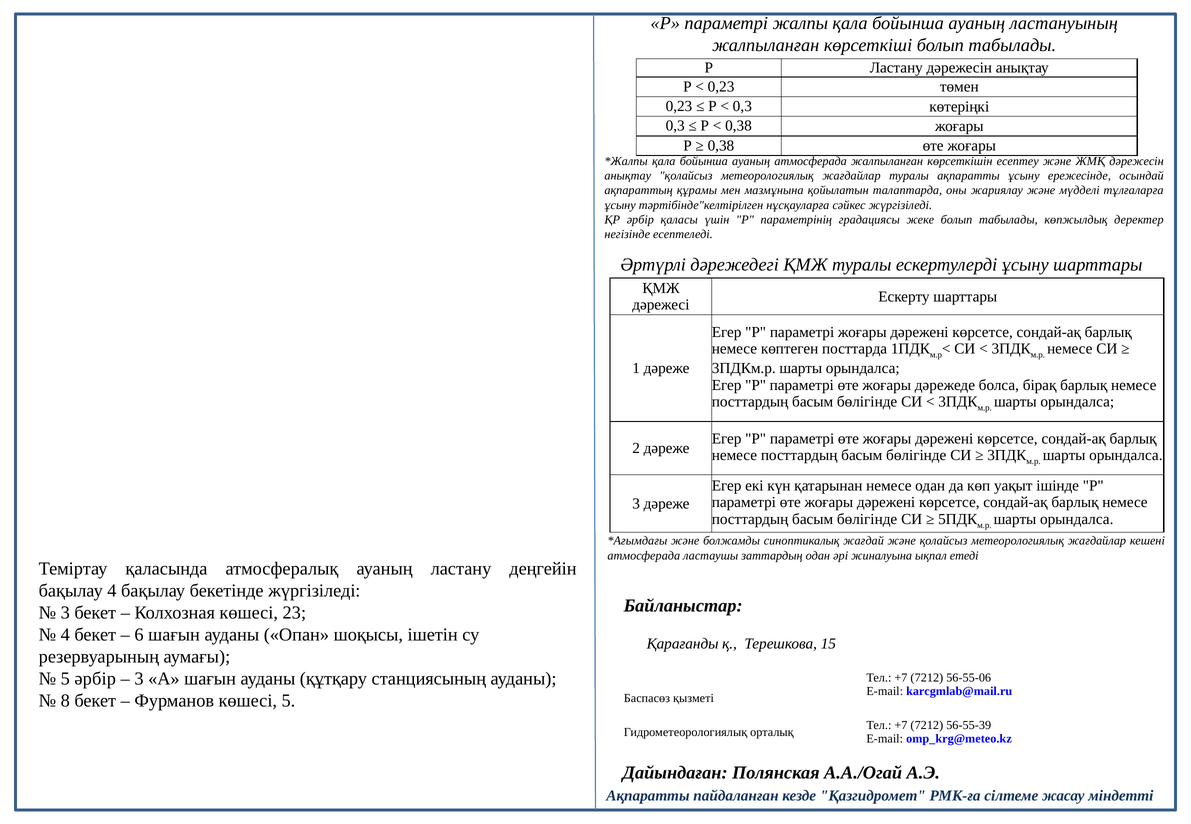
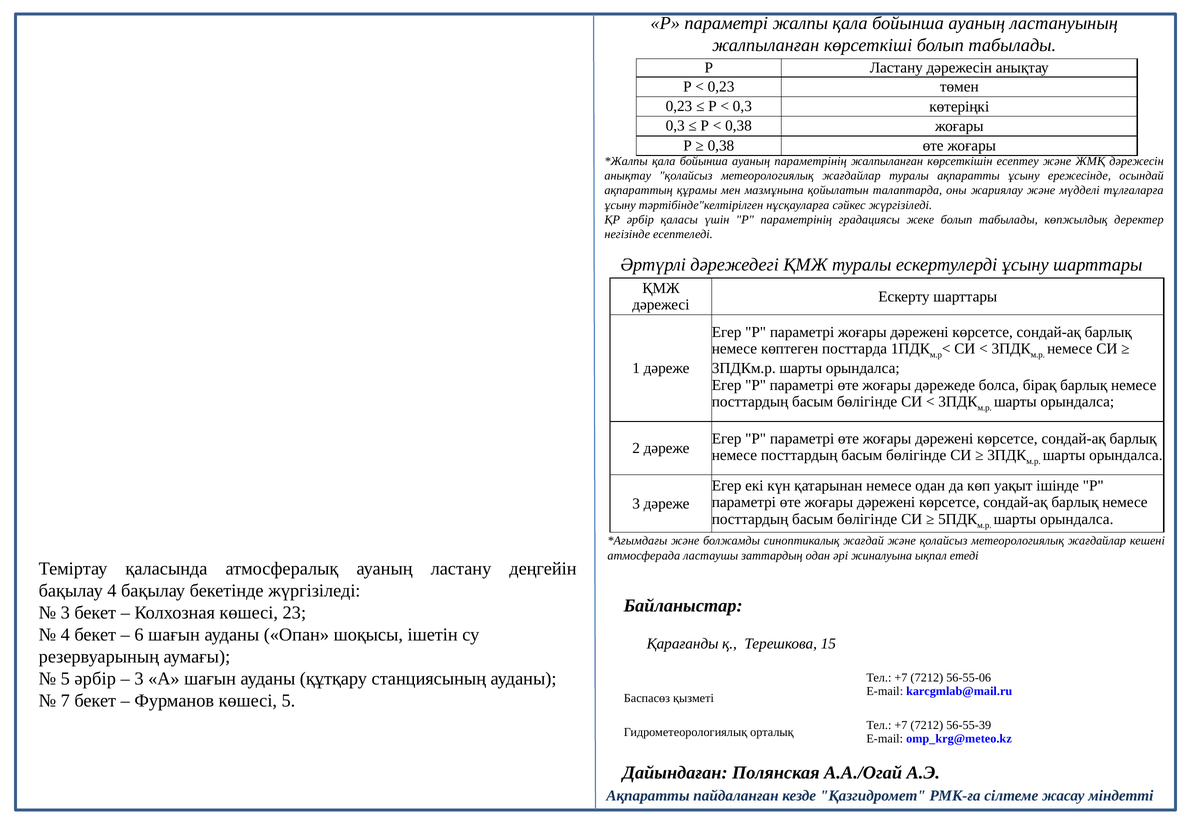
ауаның атмосферада: атмосферада -> параметрінің
8: 8 -> 7
